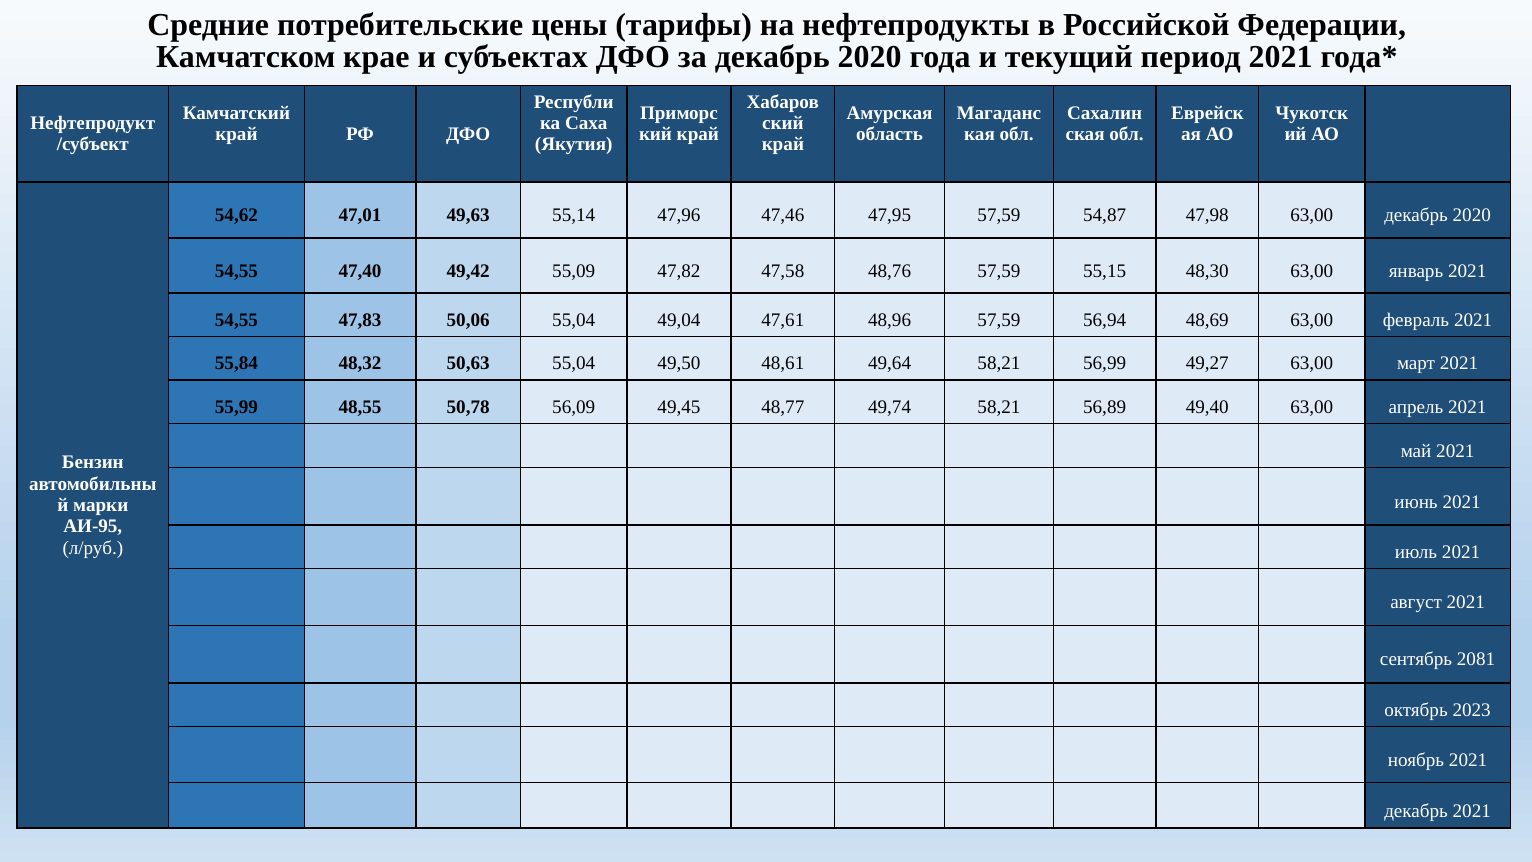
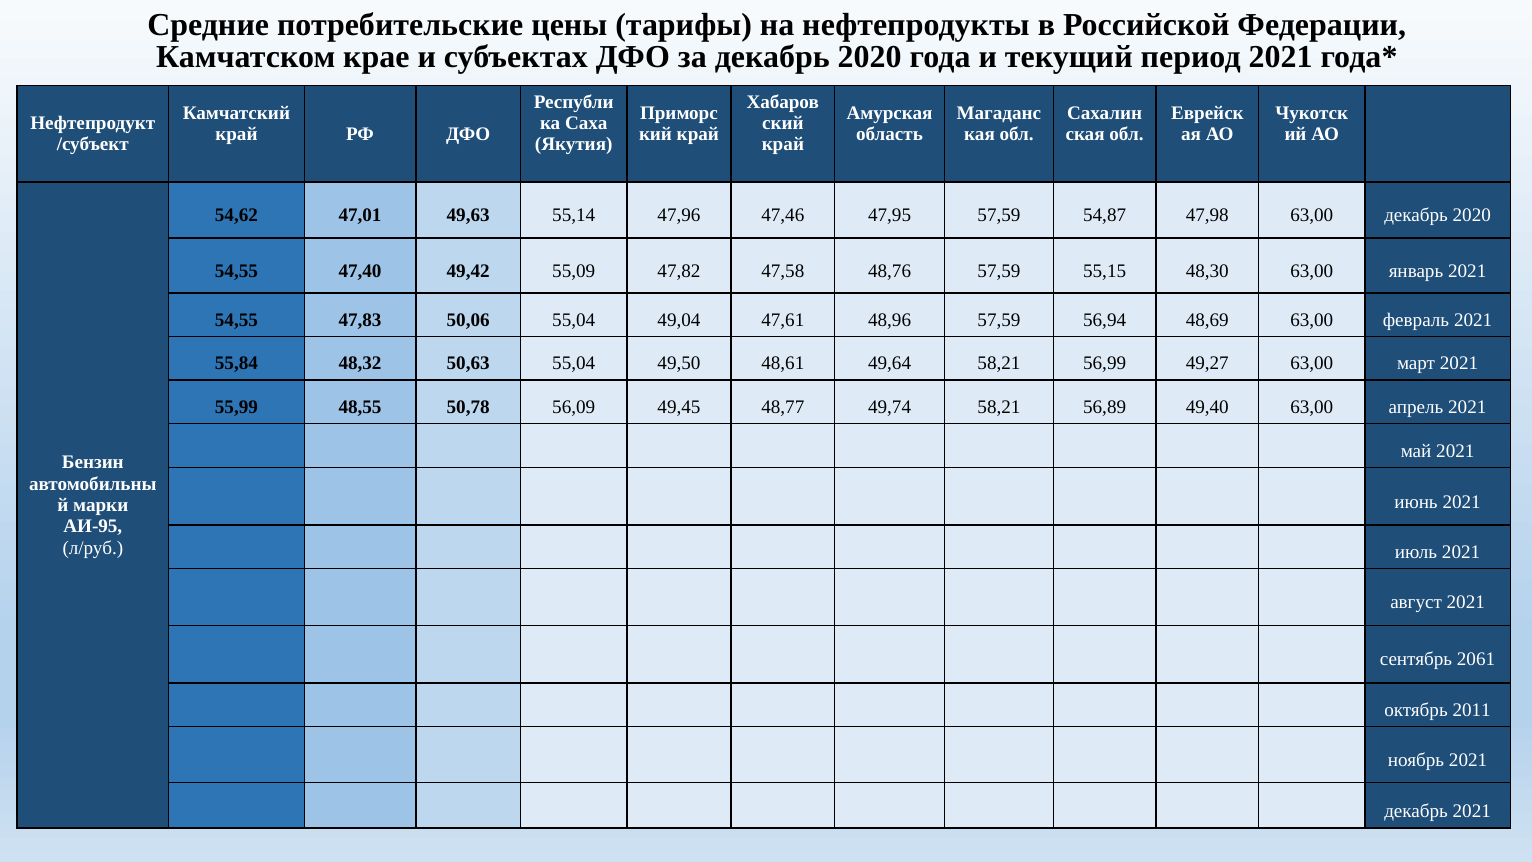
2081: 2081 -> 2061
2023: 2023 -> 2011
